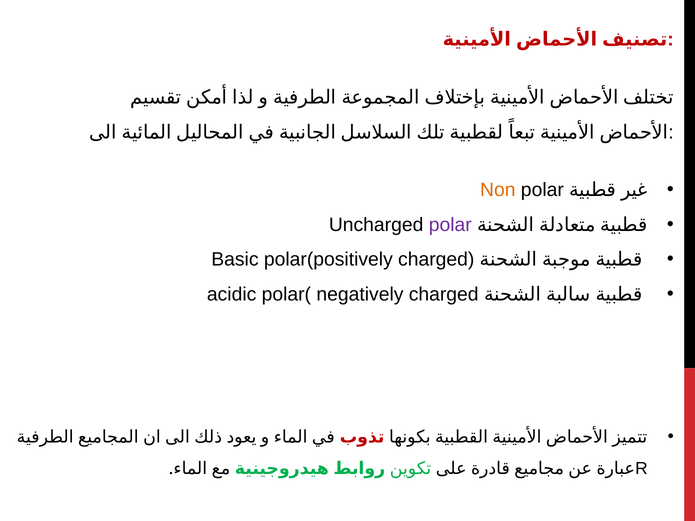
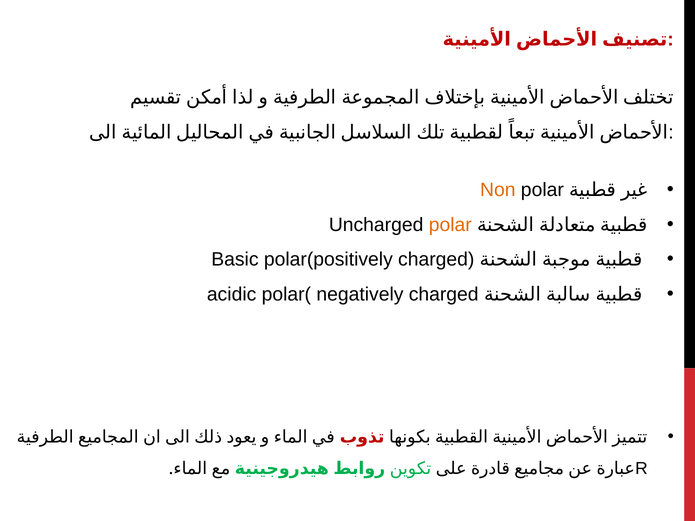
polar at (450, 225) colour: purple -> orange
